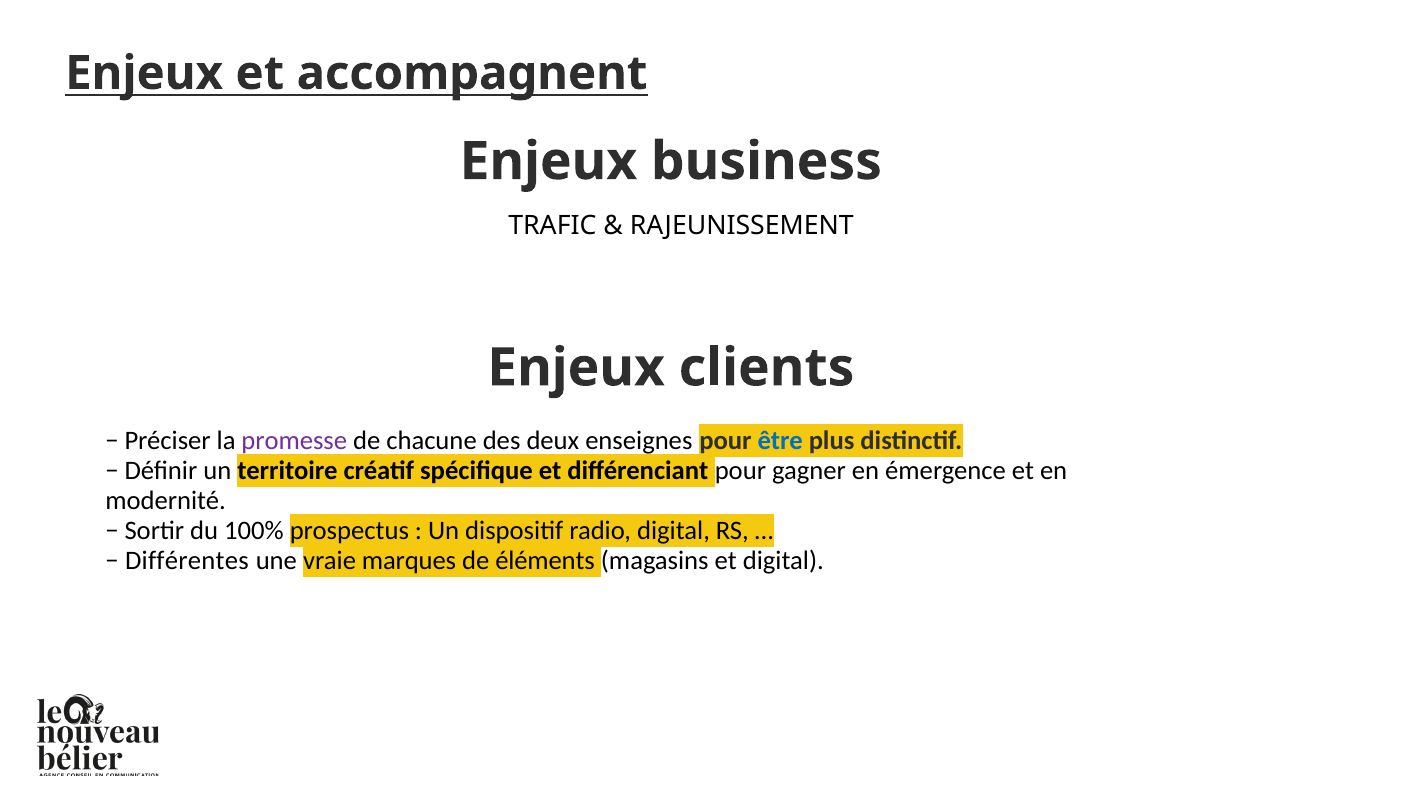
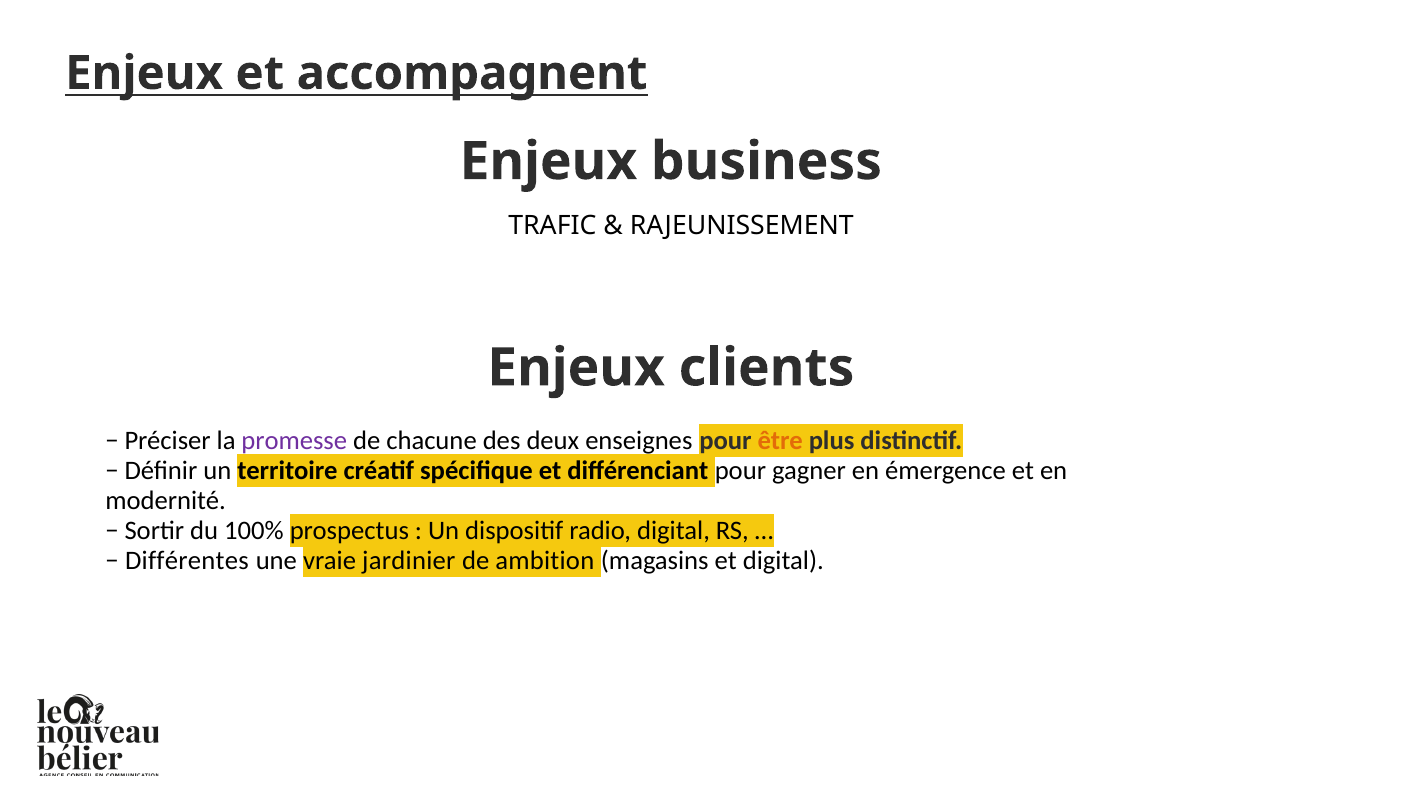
être colour: blue -> orange
marques: marques -> jardinier
éléments: éléments -> ambition
